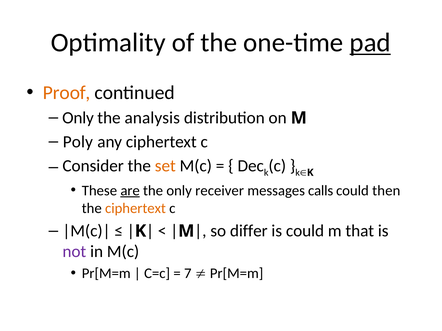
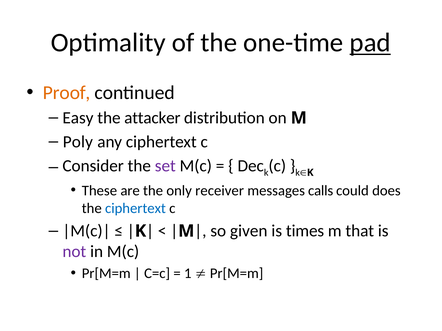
Only at (78, 118): Only -> Easy
analysis: analysis -> attacker
set colour: orange -> purple
are underline: present -> none
then: then -> does
ciphertext at (135, 209) colour: orange -> blue
differ: differ -> given
is could: could -> times
7: 7 -> 1
